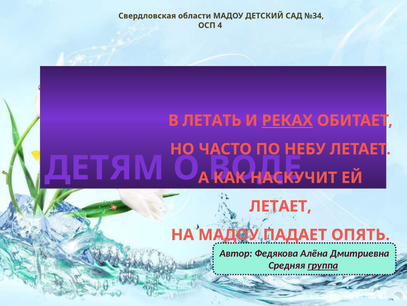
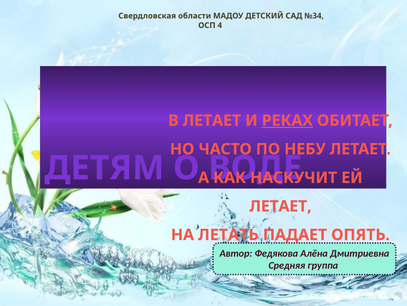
В ЛЕТАТЬ: ЛЕТАТЬ -> ЛЕТАЕТ
НА МАДОУ: МАДОУ -> ЛЕТАТЬ
группа underline: present -> none
